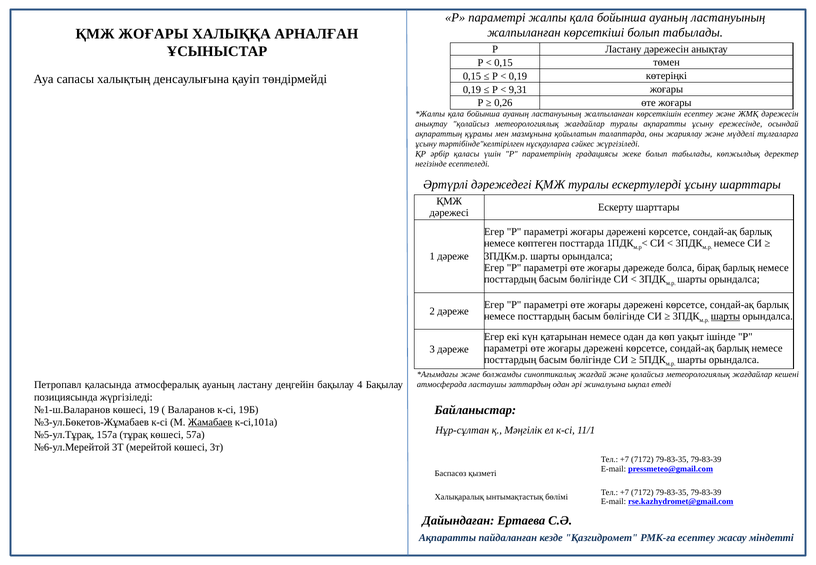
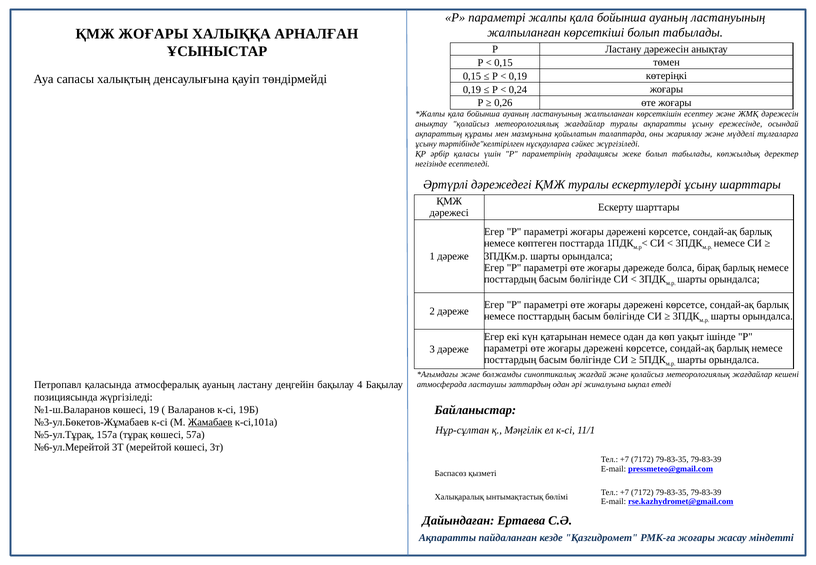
9,31: 9,31 -> 0,24
шарты at (725, 316) underline: present -> none
РМК-ға есептеу: есептеу -> жоғары
